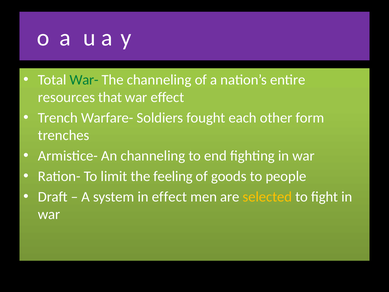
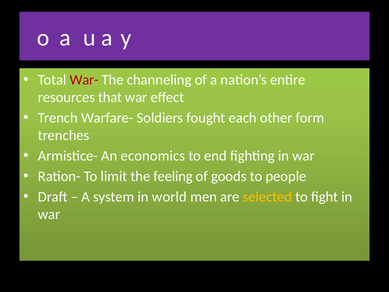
War- colour: green -> red
An channeling: channeling -> economics
in effect: effect -> world
